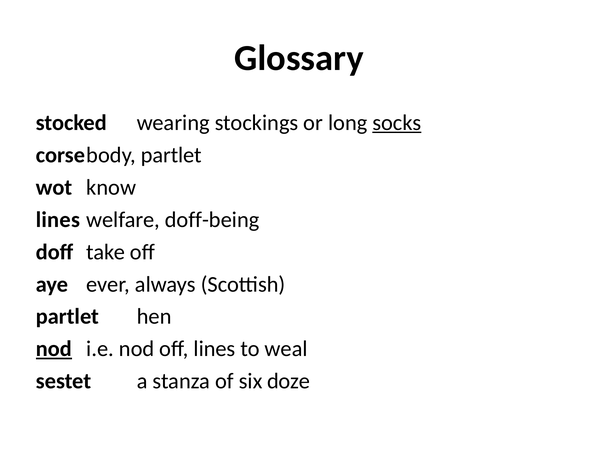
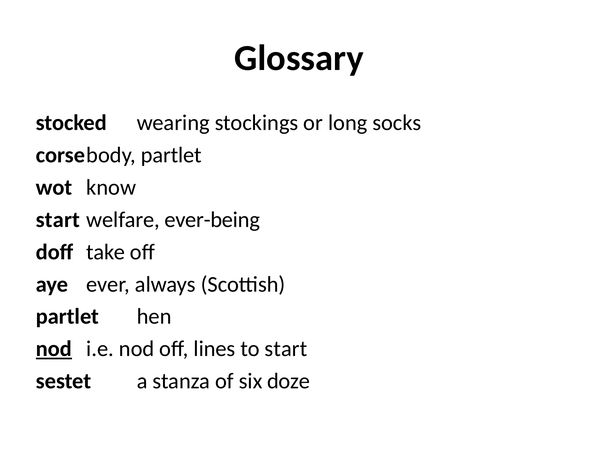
socks underline: present -> none
lines at (58, 219): lines -> start
doff-being: doff-being -> ever-being
to weal: weal -> start
